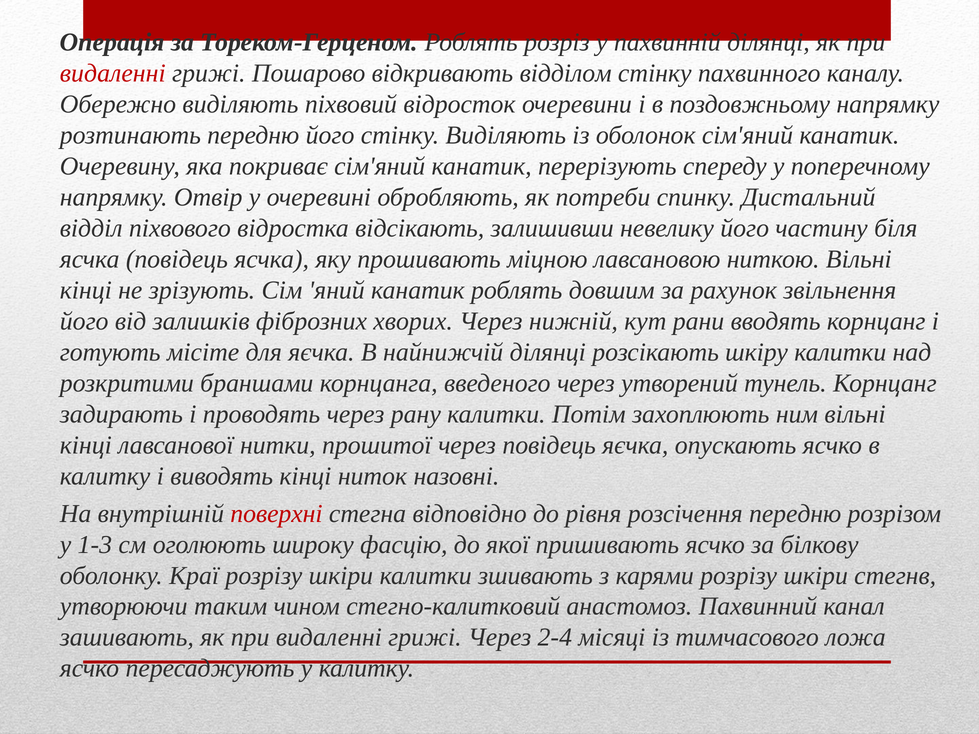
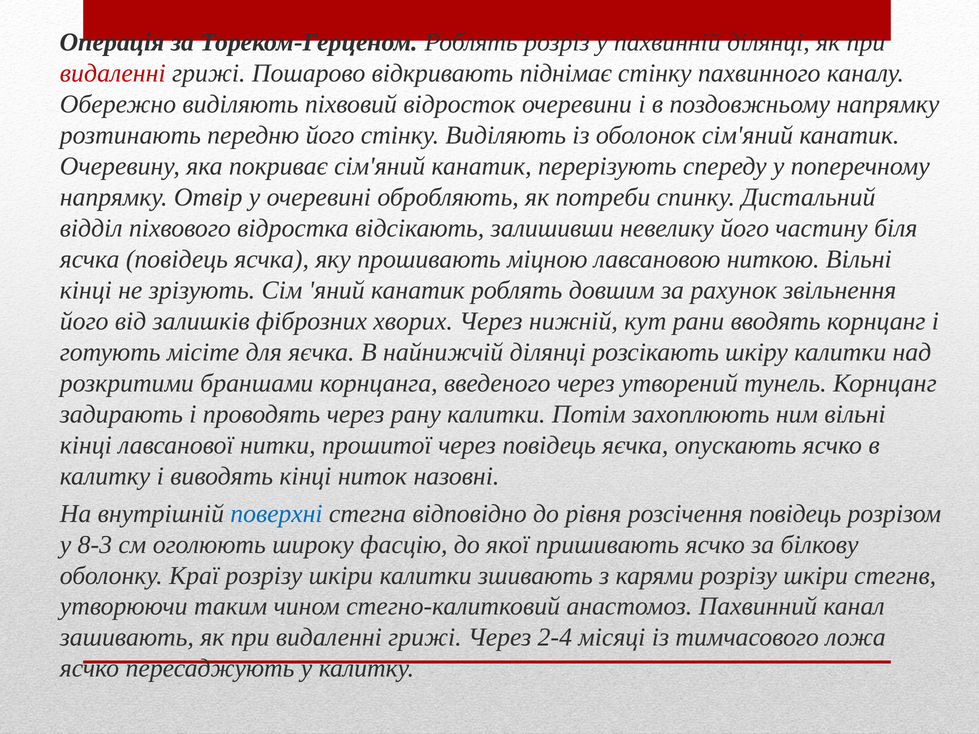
відділом: відділом -> піднімає
поверхні colour: red -> blue
розсічення передню: передню -> повідець
1-3: 1-3 -> 8-3
